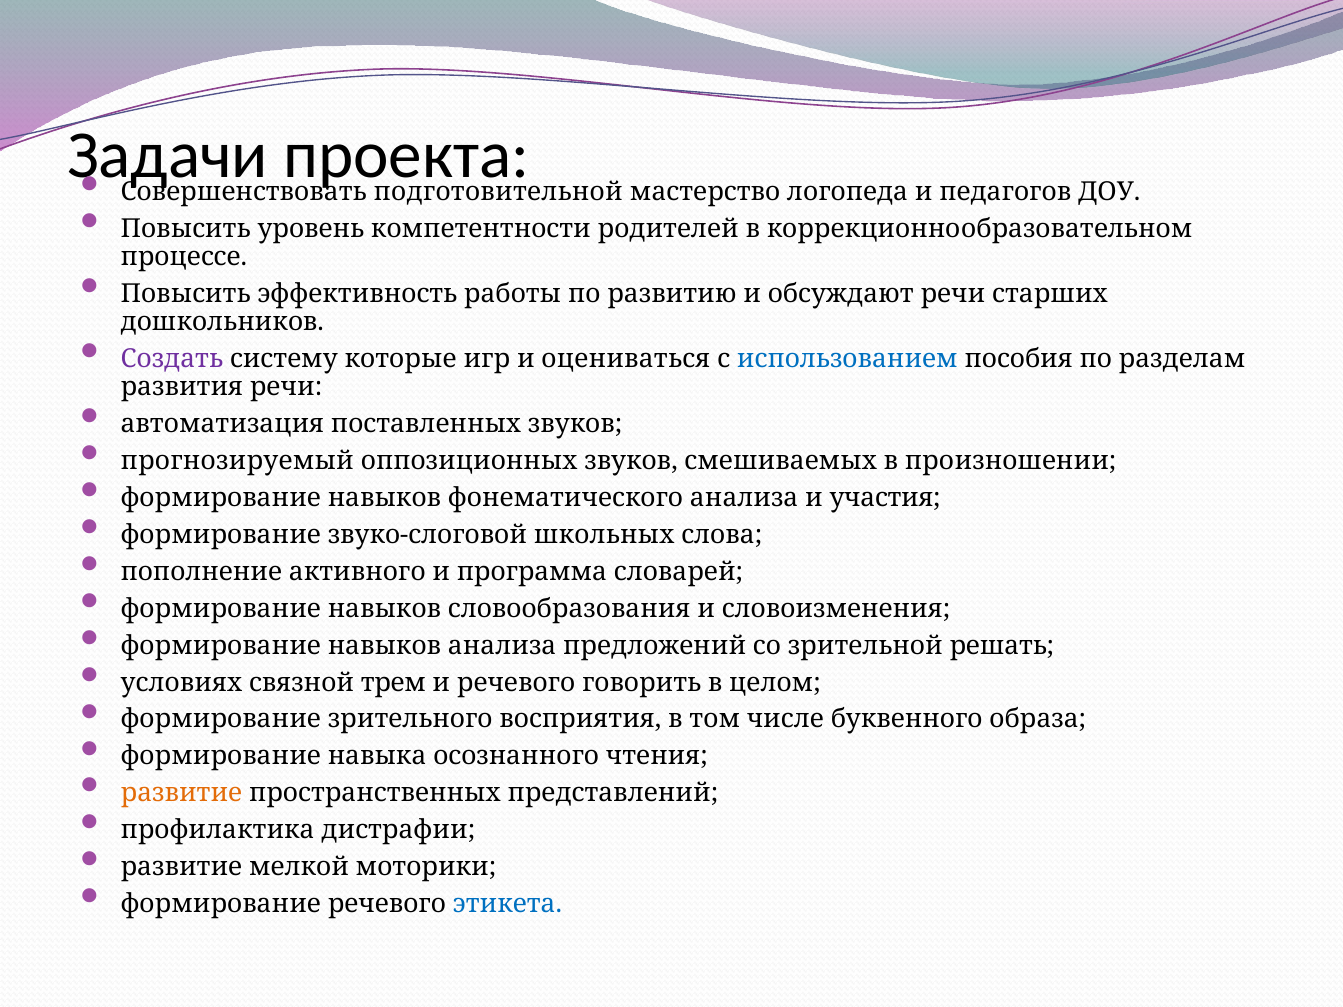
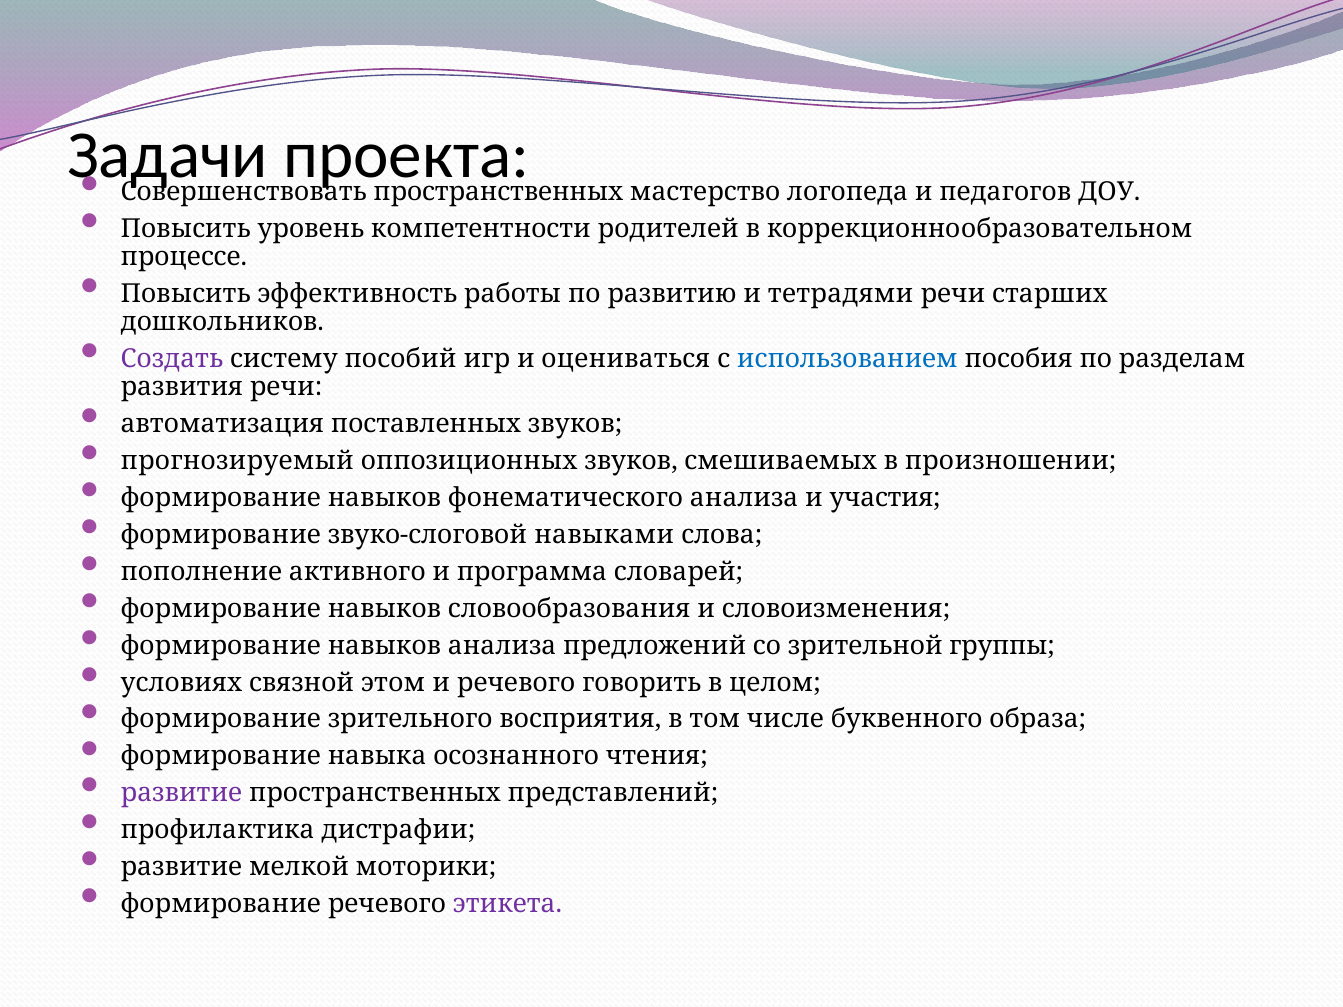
Совершенствовать подготовительной: подготовительной -> пространственных
обсуждают: обсуждают -> тетрадями
которые: которые -> пособий
школьных: школьных -> навыками
решать: решать -> группы
трем: трем -> этом
развитие at (181, 793) colour: orange -> purple
этикета colour: blue -> purple
